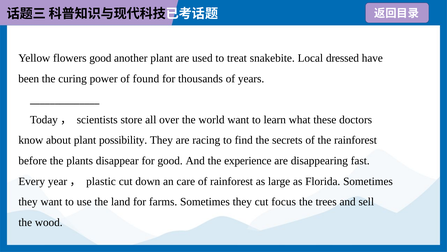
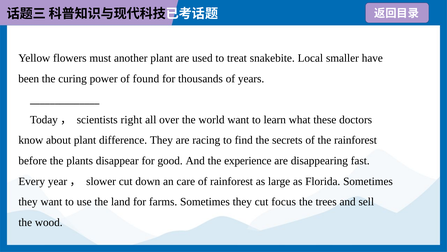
flowers good: good -> must
dressed: dressed -> smaller
store: store -> right
possibility: possibility -> difference
plastic: plastic -> slower
